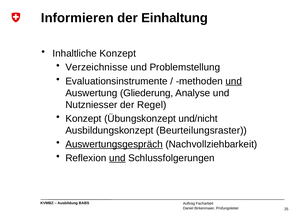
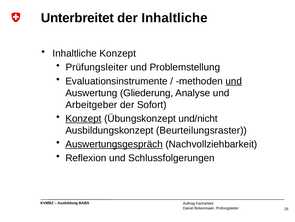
Informieren: Informieren -> Unterbreitet
der Einhaltung: Einhaltung -> Inhaltliche
Verzeichnisse at (97, 67): Verzeichnisse -> Prüfungsleiter
Nutzniesser: Nutzniesser -> Arbeitgeber
Regel: Regel -> Sofort
Konzept at (83, 118) underline: none -> present
und at (117, 158) underline: present -> none
